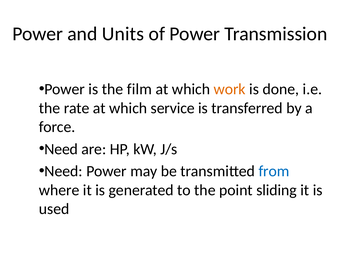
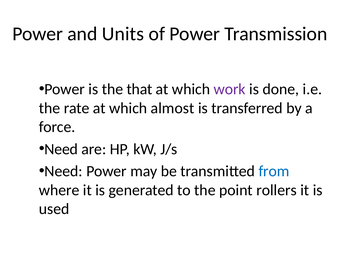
film: film -> that
work colour: orange -> purple
service: service -> almost
sliding: sliding -> rollers
